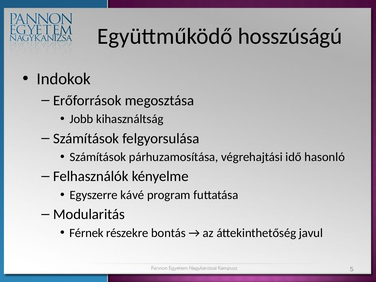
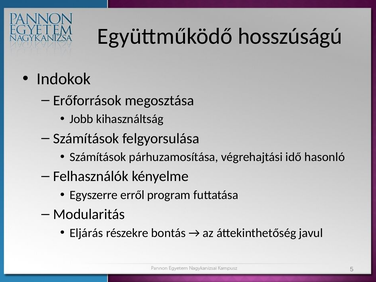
kávé: kávé -> erről
Férnek: Férnek -> Eljárás
